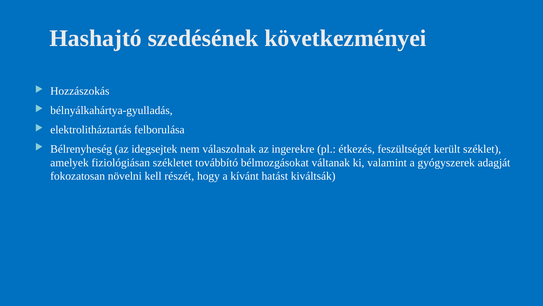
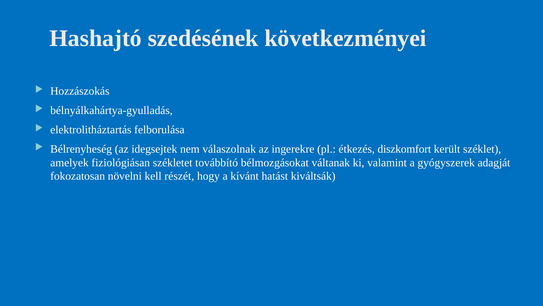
feszültségét: feszültségét -> diszkomfort
